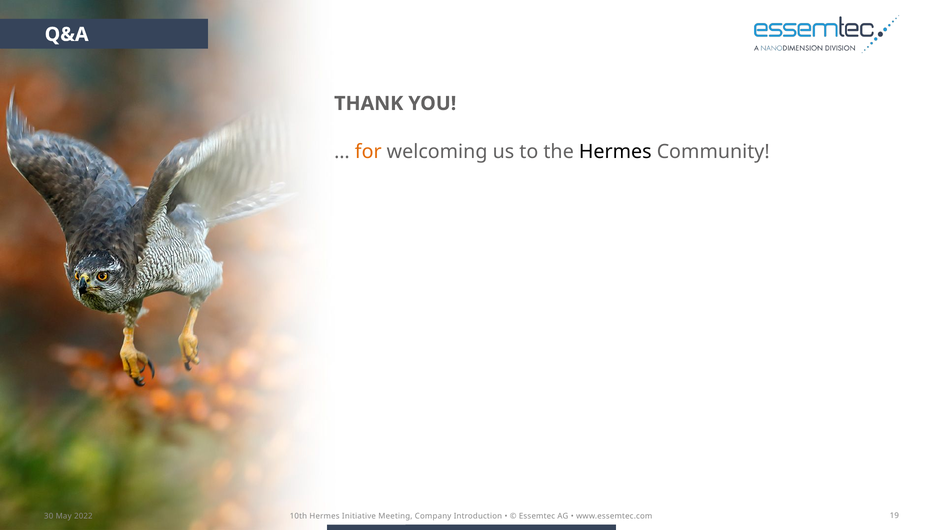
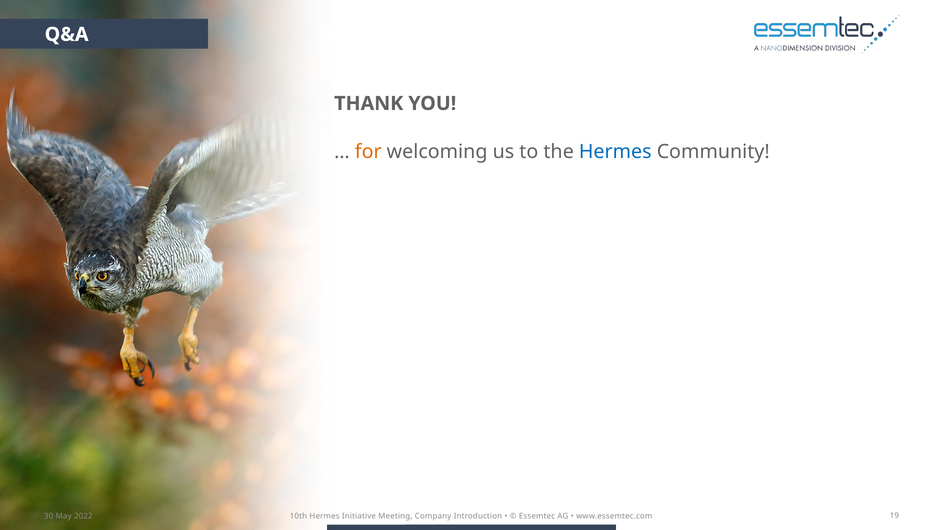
Hermes at (615, 152) colour: black -> blue
